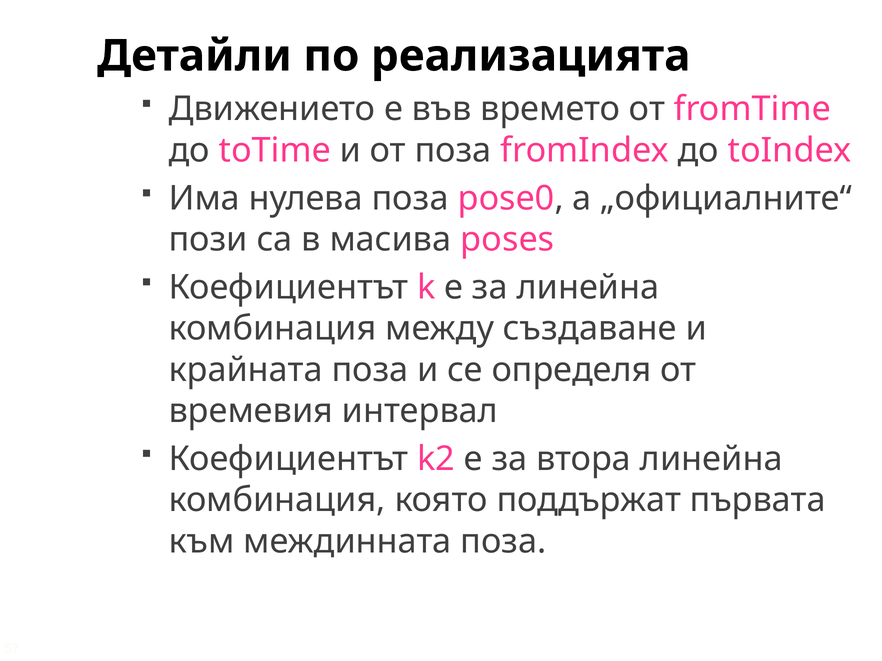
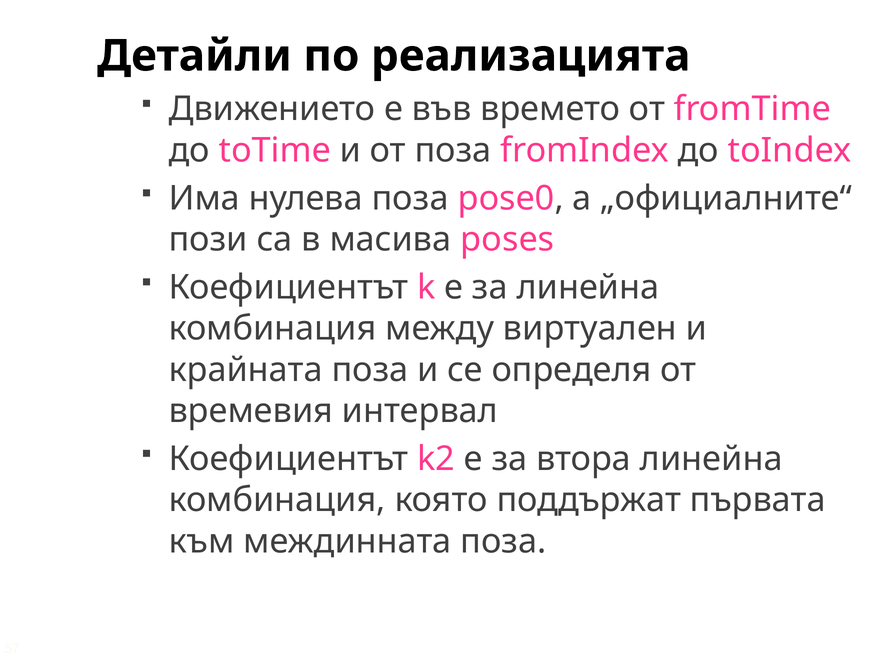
създаване: създаване -> виртуален
